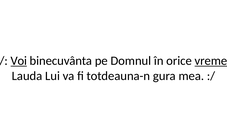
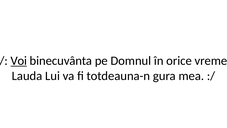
vreme underline: present -> none
